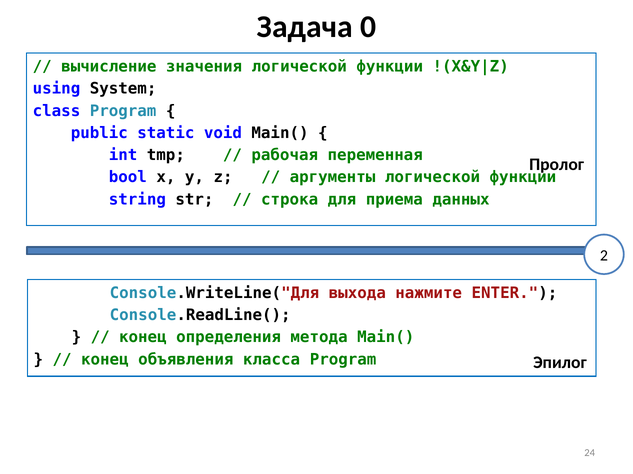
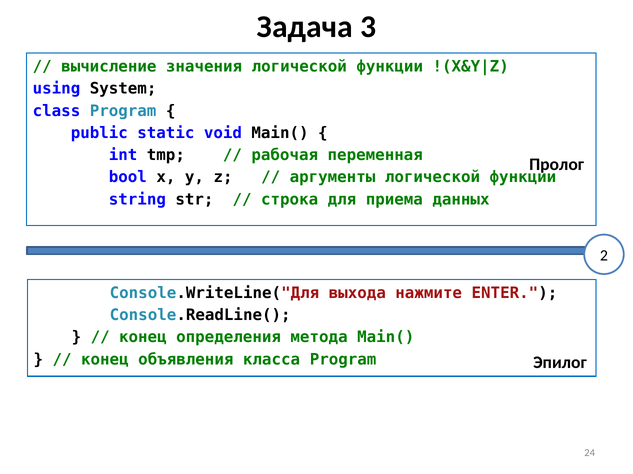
0: 0 -> 3
